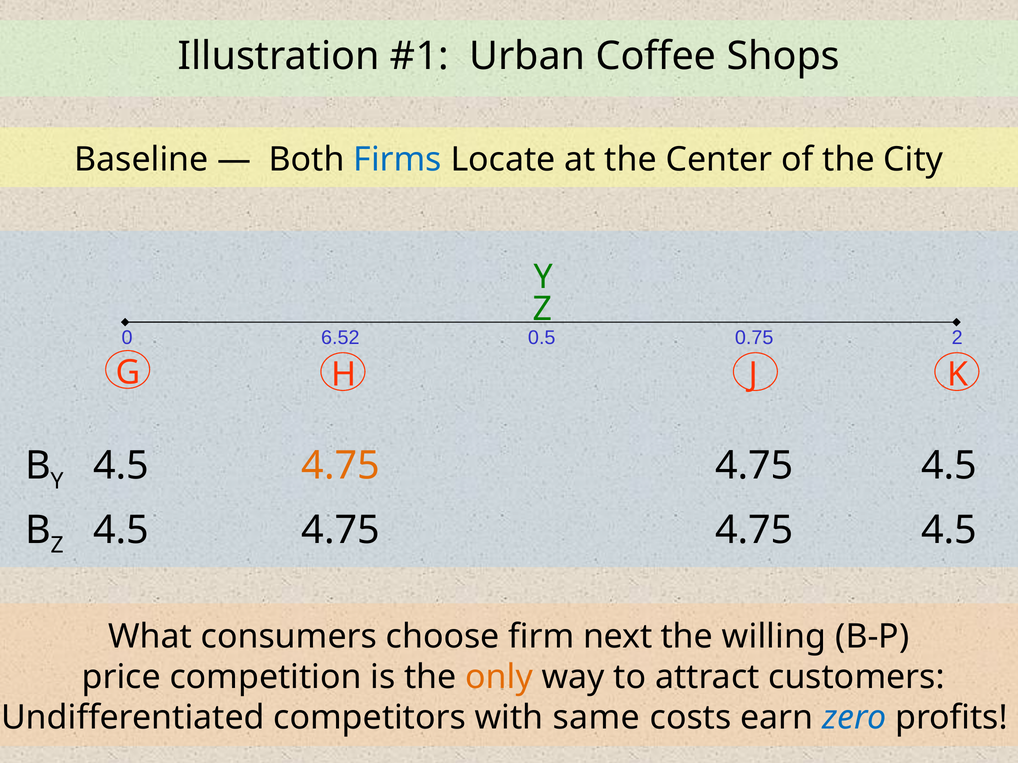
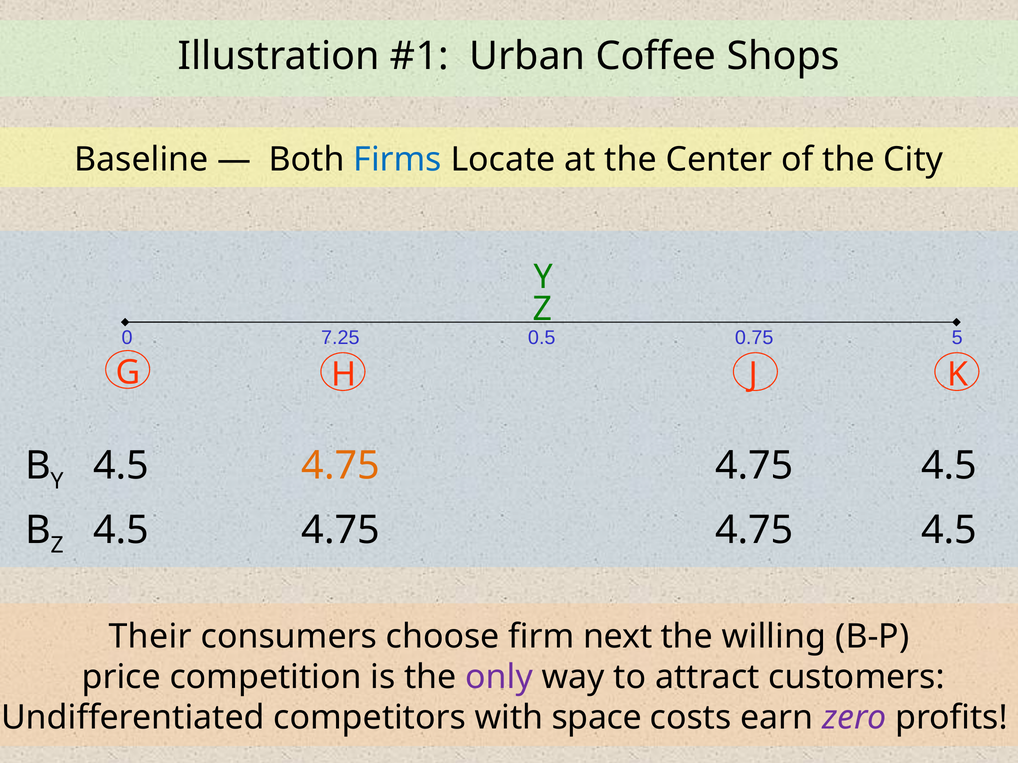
6.52: 6.52 -> 7.25
2: 2 -> 5
What: What -> Their
only colour: orange -> purple
same: same -> space
zero colour: blue -> purple
